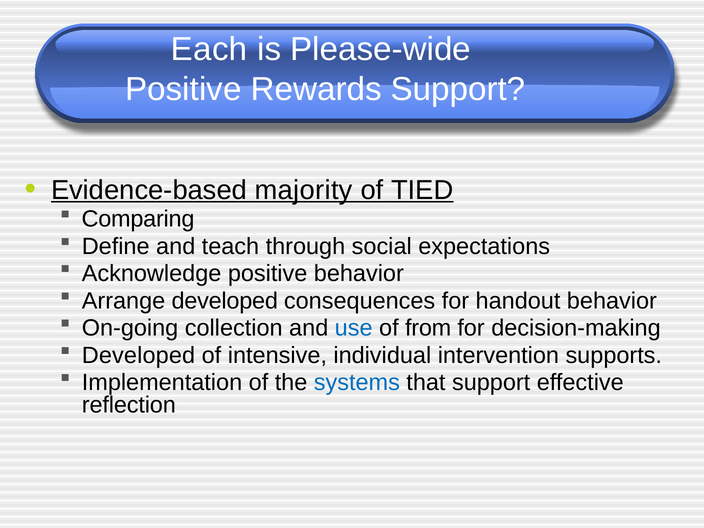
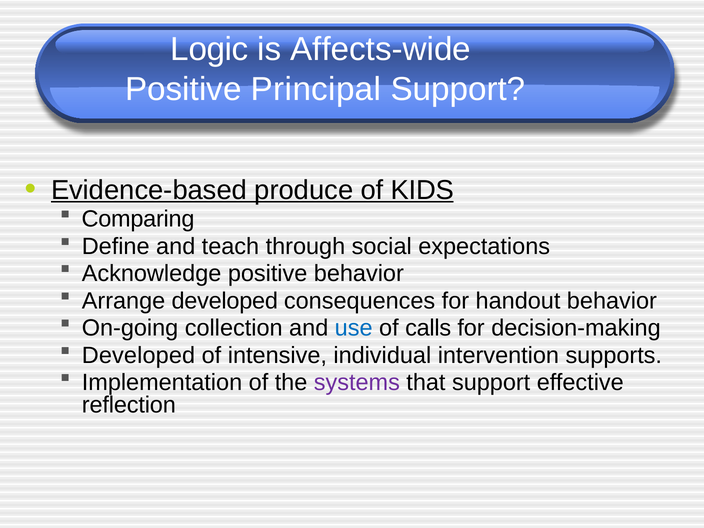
Each: Each -> Logic
Please-wide: Please-wide -> Affects-wide
Rewards: Rewards -> Principal
majority: majority -> produce
TIED: TIED -> KIDS
from: from -> calls
systems colour: blue -> purple
